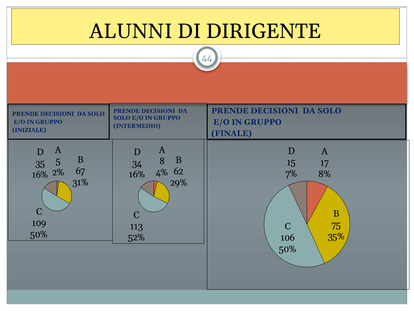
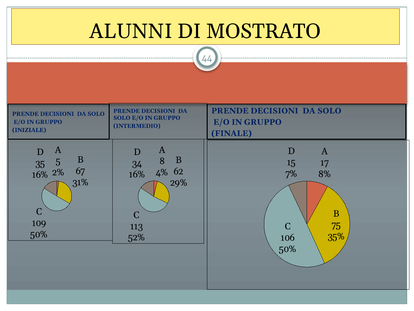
DIRIGENTE: DIRIGENTE -> MOSTRATO
